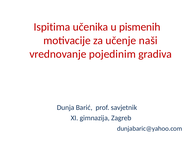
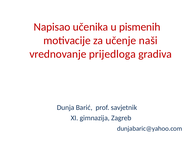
Ispitima: Ispitima -> Napisao
pojedinim: pojedinim -> prijedloga
